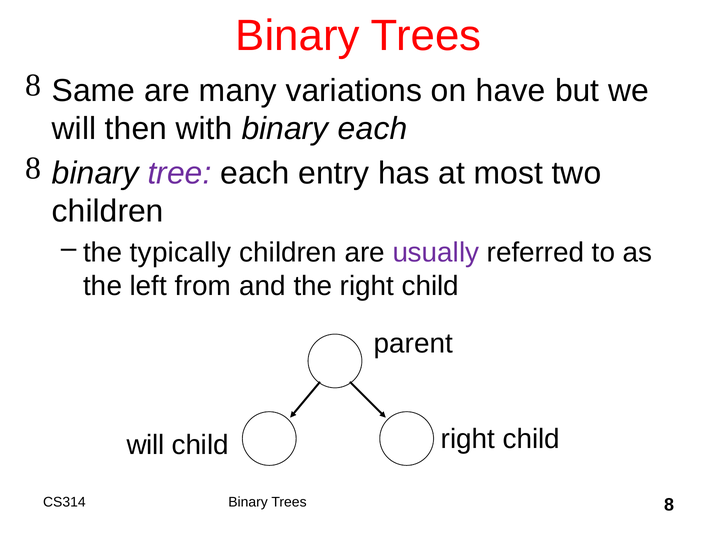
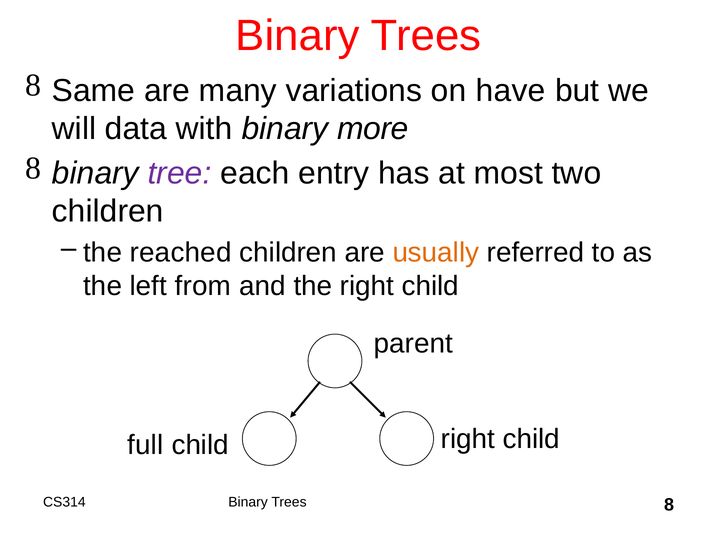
then: then -> data
binary each: each -> more
typically: typically -> reached
usually colour: purple -> orange
will at (146, 446): will -> full
